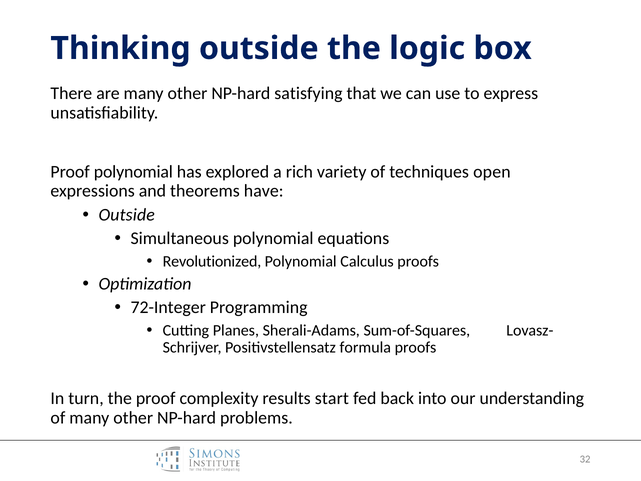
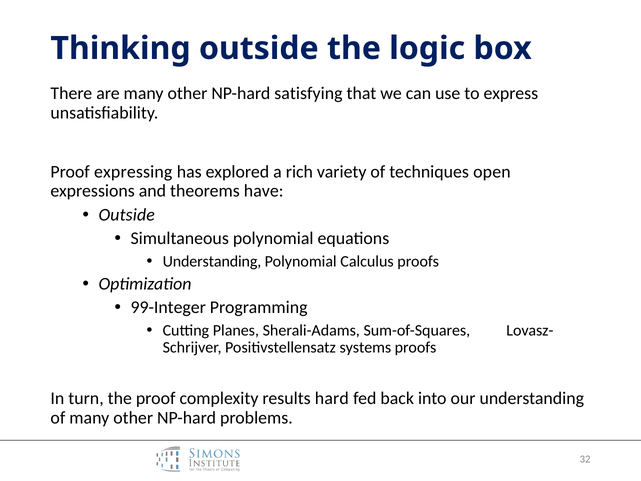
Proof polynomial: polynomial -> expressing
Revolutionized at (212, 261): Revolutionized -> Understanding
72-Integer: 72-Integer -> 99-Integer
formula: formula -> systems
start: start -> hard
